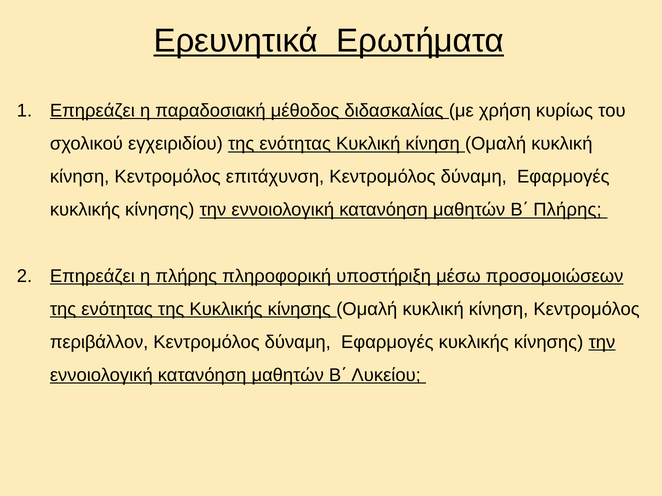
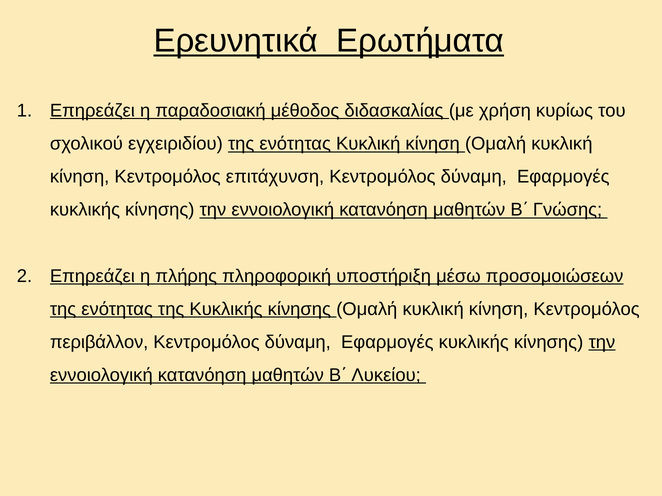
Β΄ Πλήρης: Πλήρης -> Γνώσης
